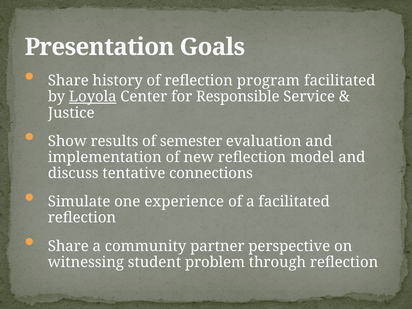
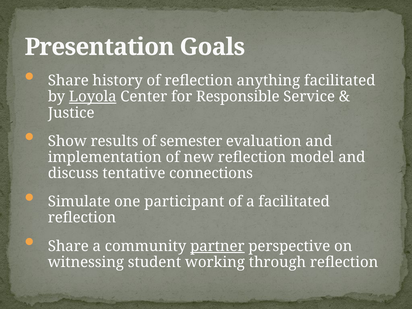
program: program -> anything
experience: experience -> participant
partner underline: none -> present
problem: problem -> working
